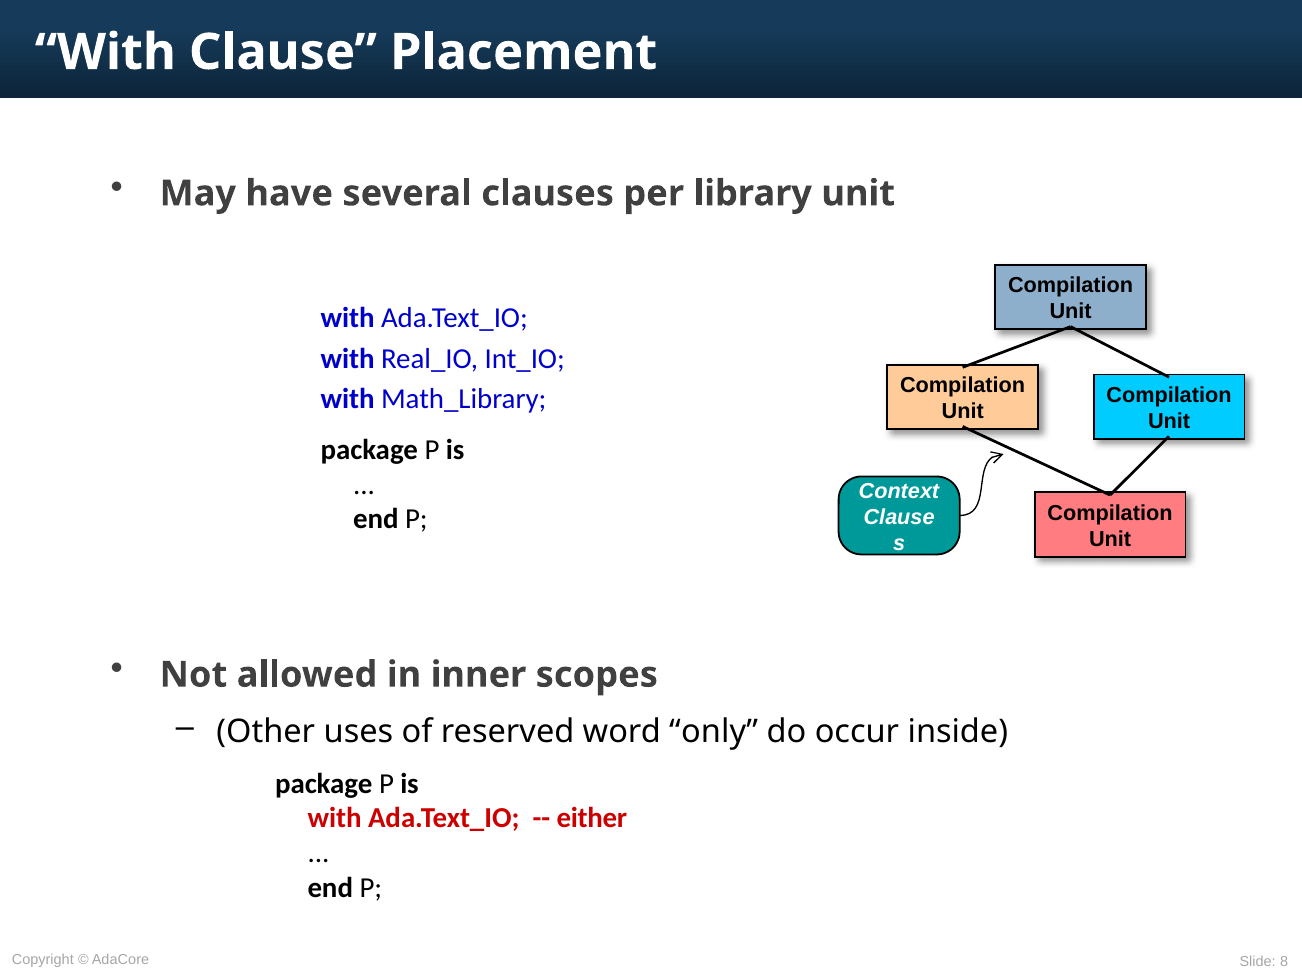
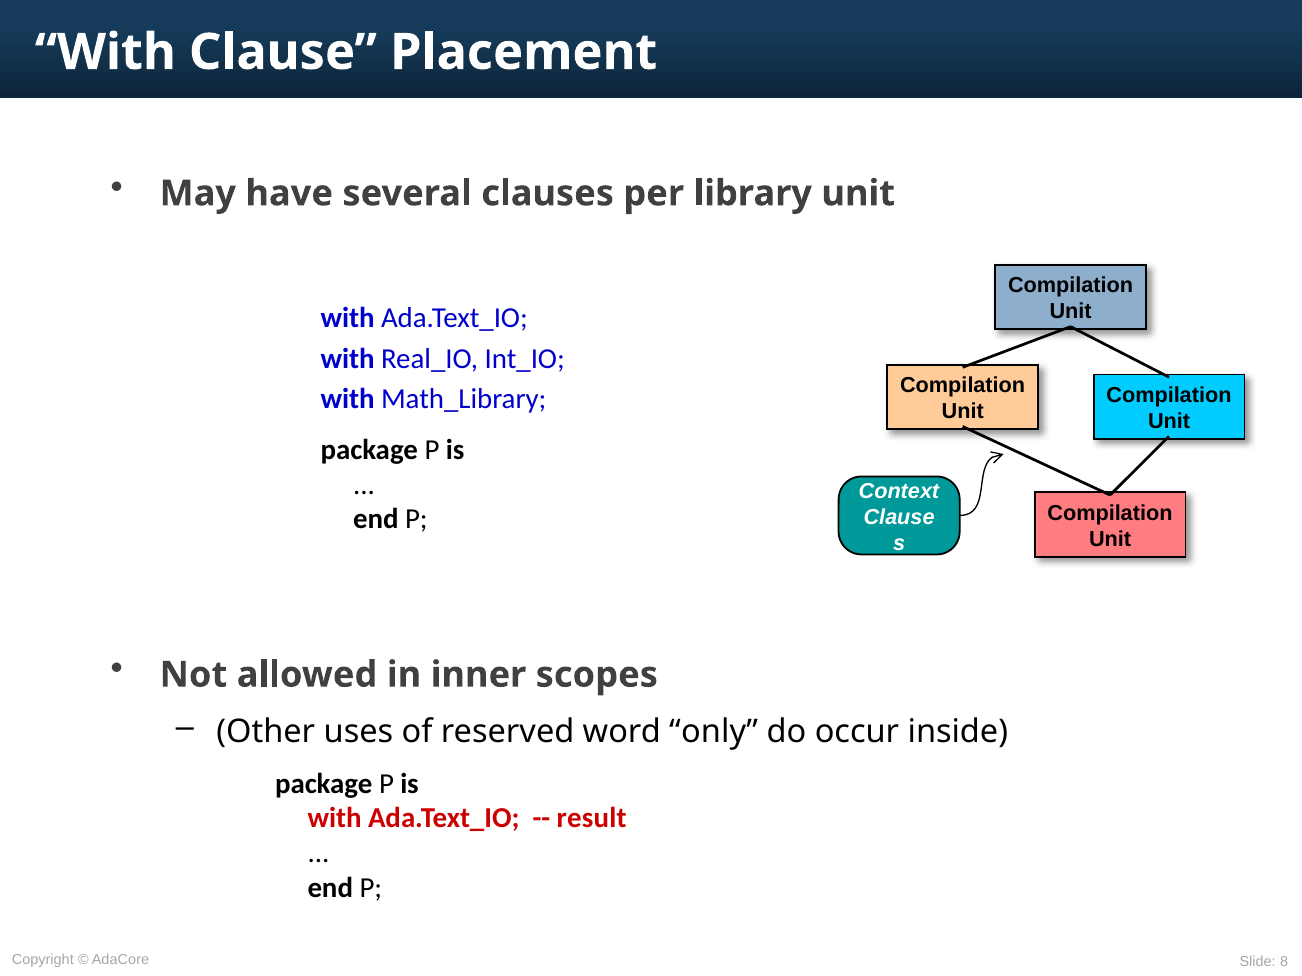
either: either -> result
